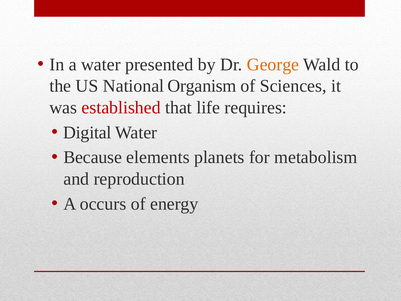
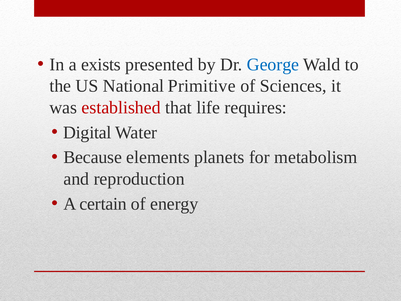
a water: water -> exists
George colour: orange -> blue
Organism: Organism -> Primitive
occurs: occurs -> certain
